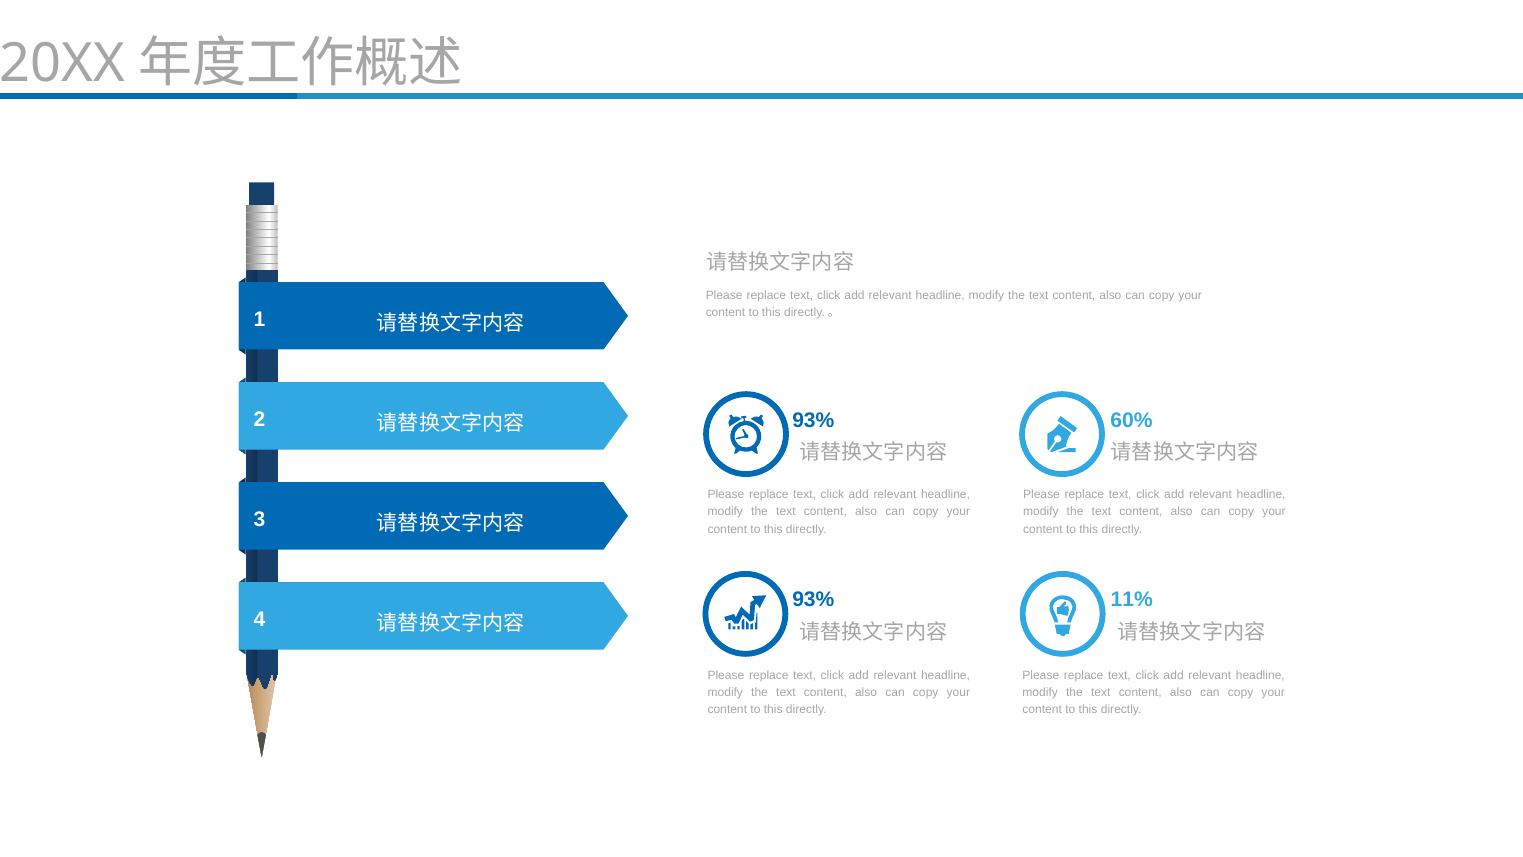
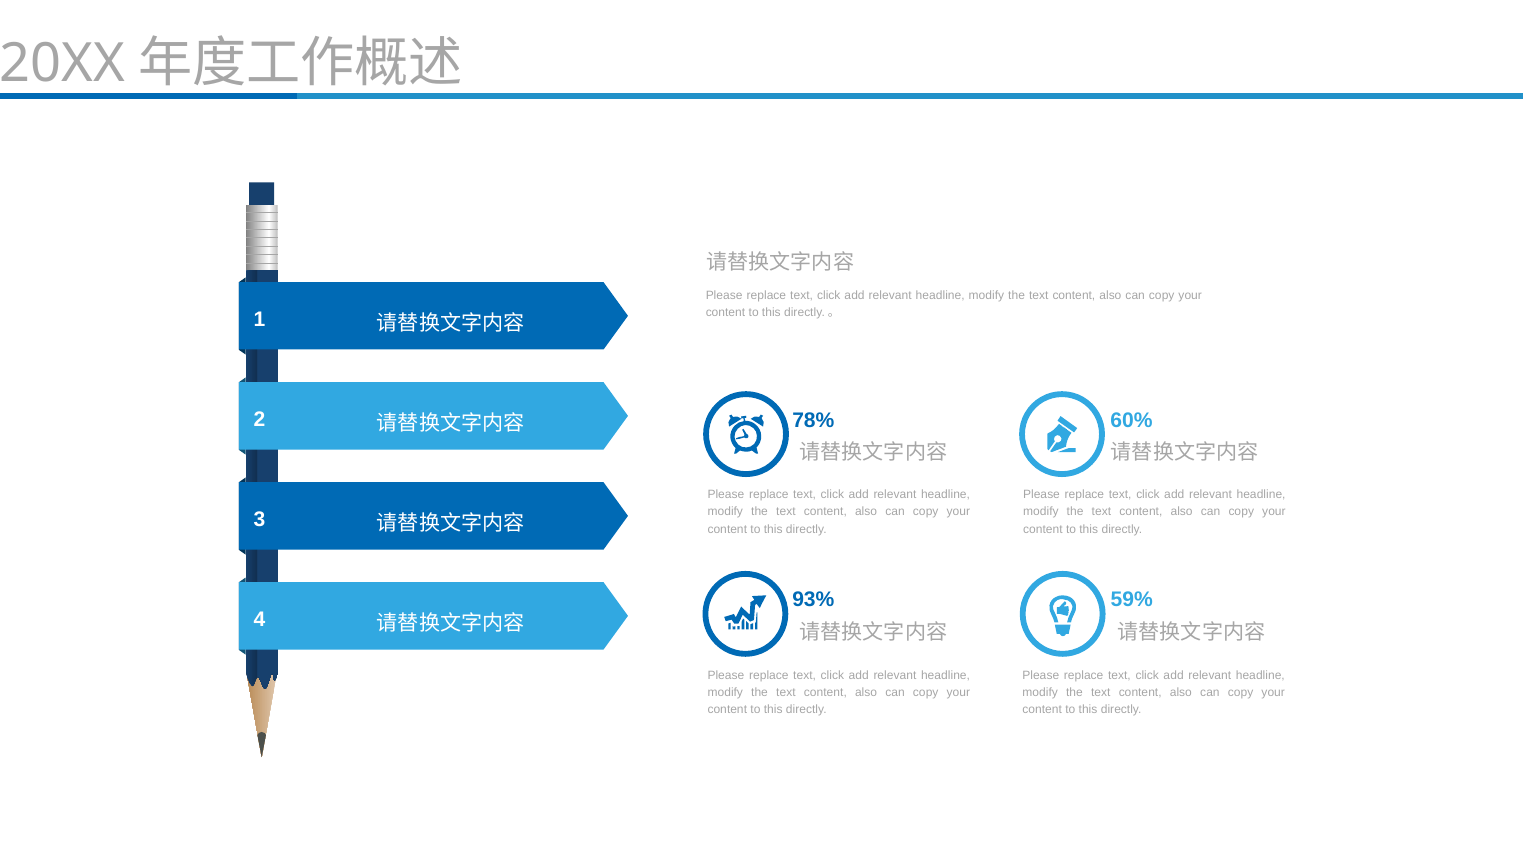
93% at (813, 420): 93% -> 78%
11%: 11% -> 59%
